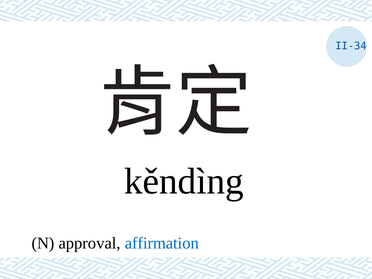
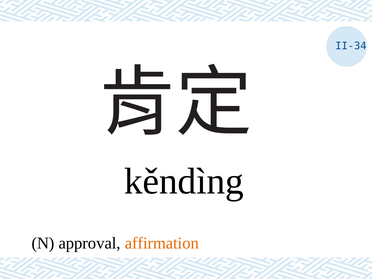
affirmation colour: blue -> orange
